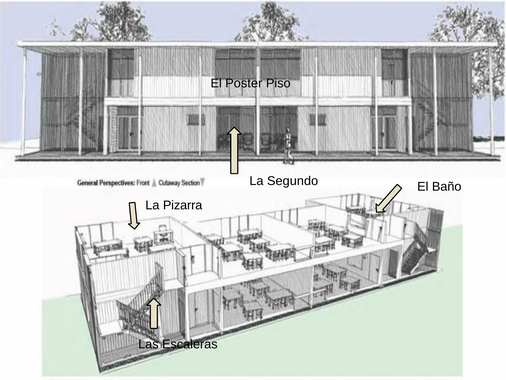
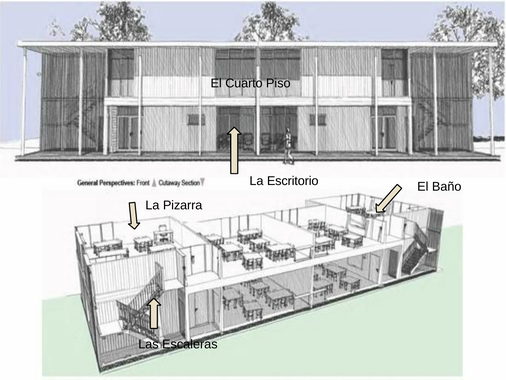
Poster: Poster -> Cuarto
Segundo: Segundo -> Escritorio
